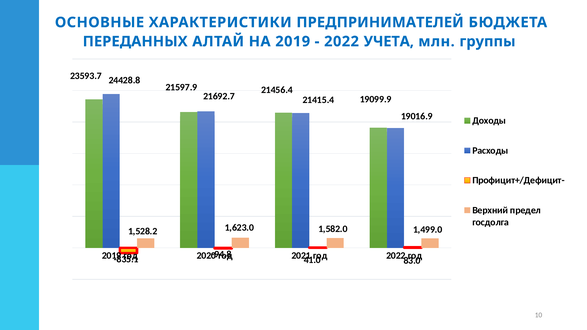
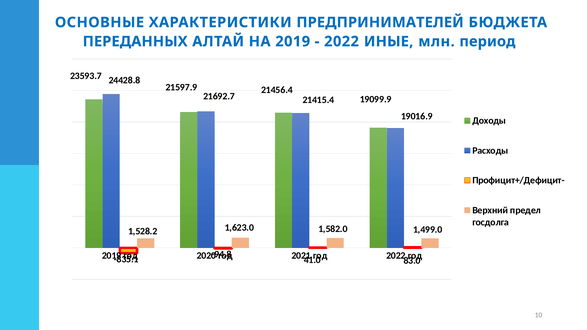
УЧЕТА: УЧЕТА -> ИНЫЕ
группы: группы -> период
